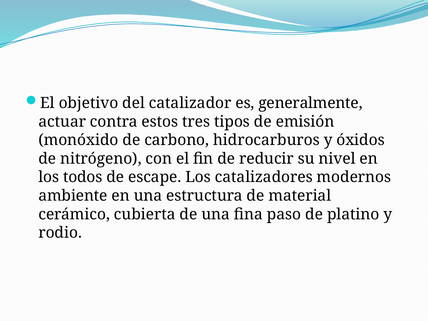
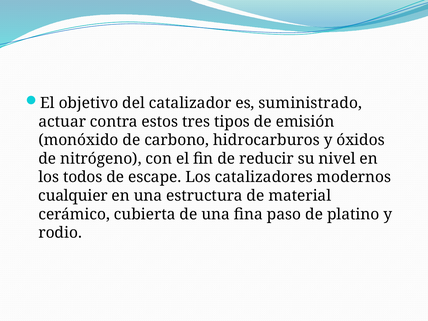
generalmente: generalmente -> suministrado
ambiente: ambiente -> cualquier
